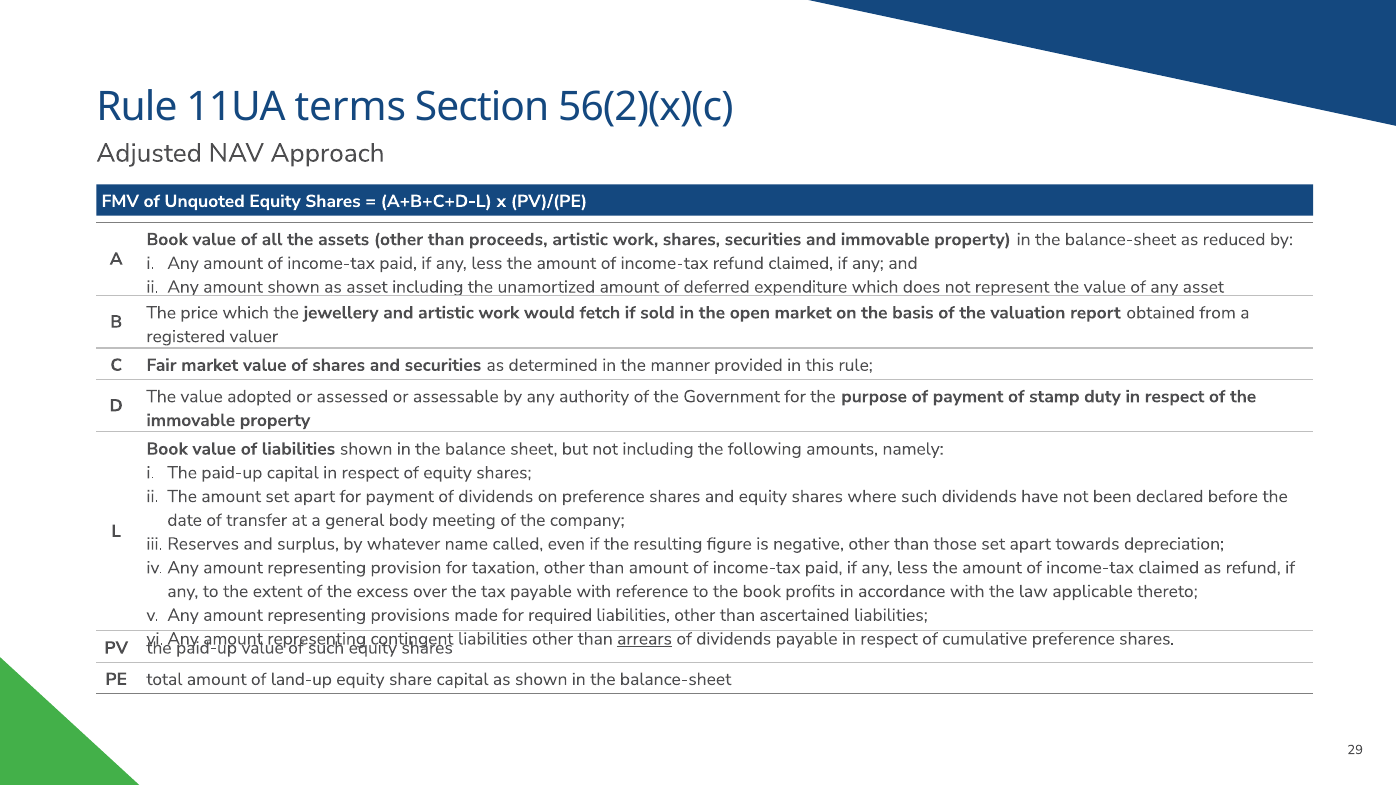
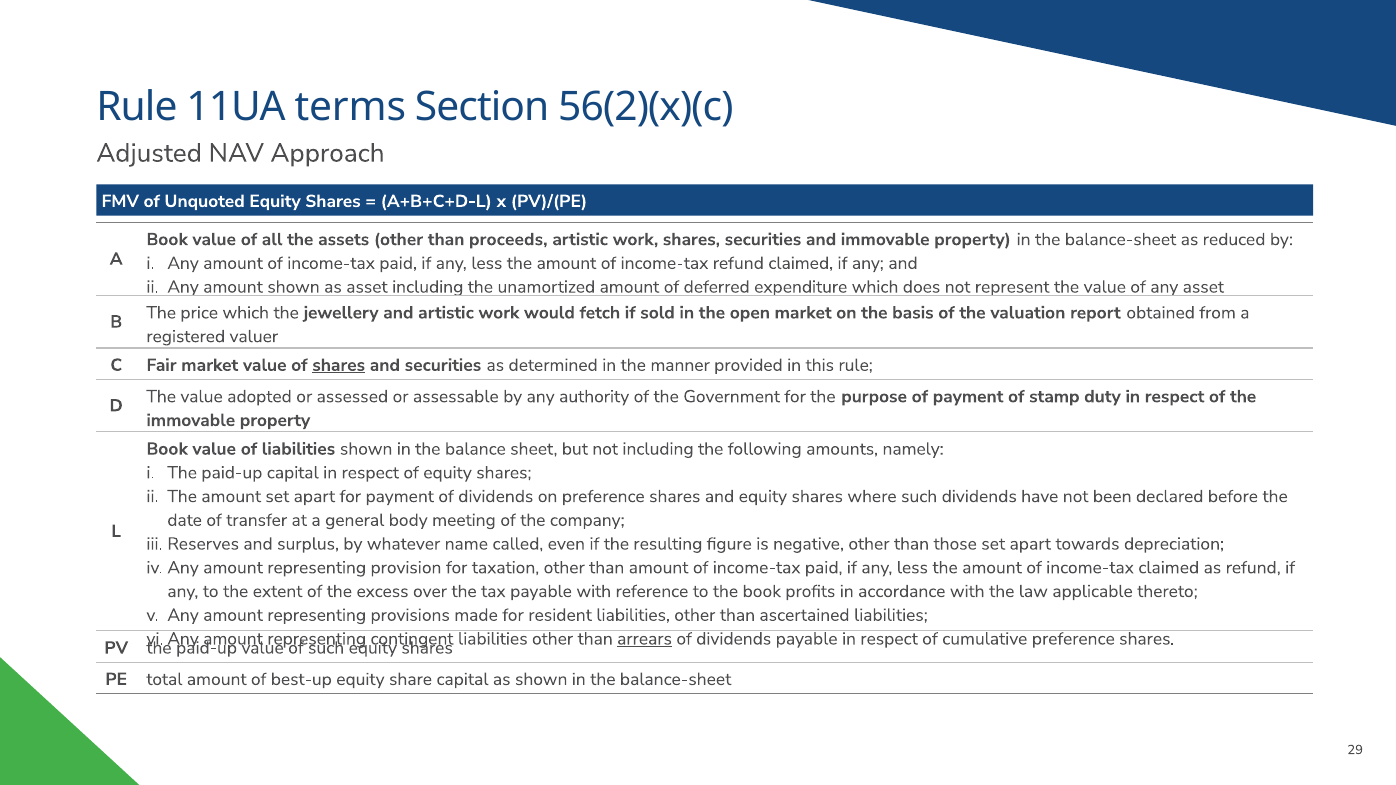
shares at (339, 365) underline: none -> present
required: required -> resident
land-up: land-up -> best-up
